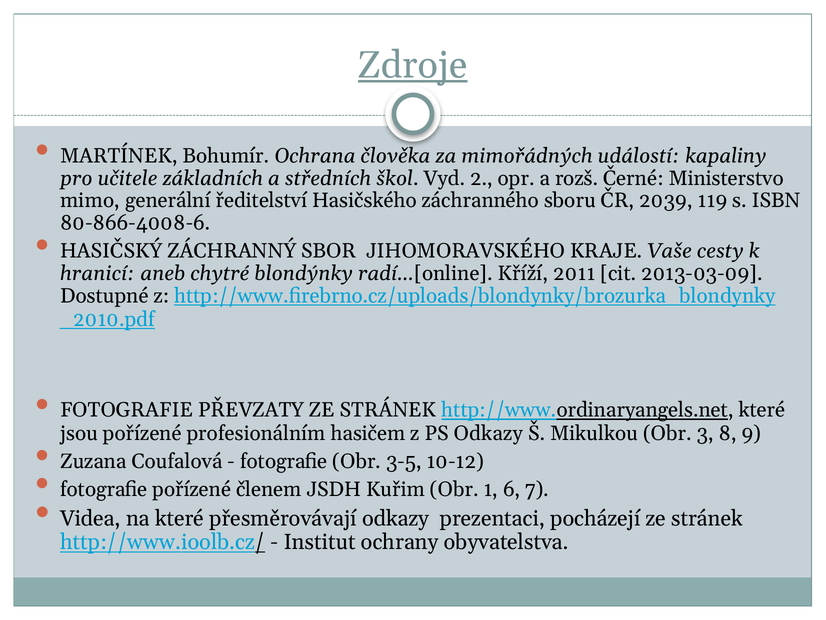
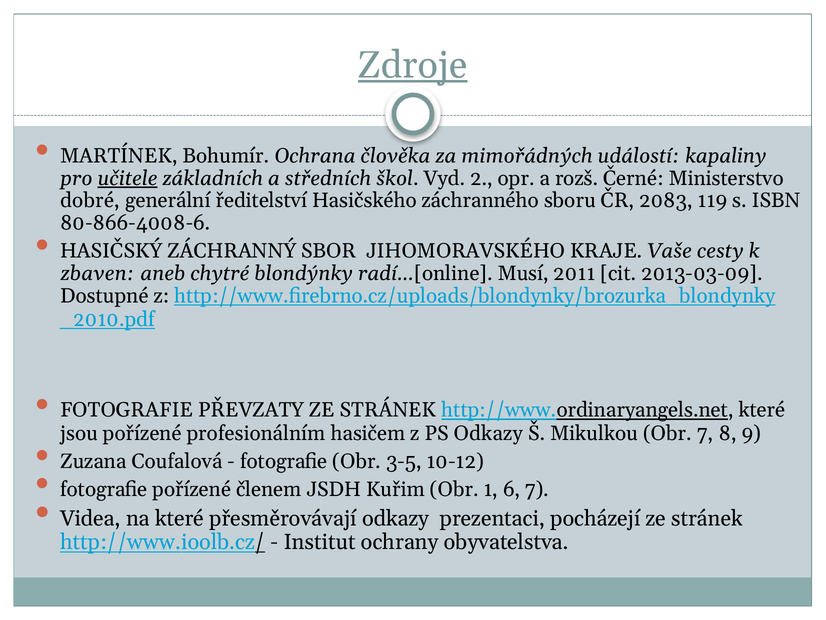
učitele underline: none -> present
mimo: mimo -> dobré
2039: 2039 -> 2083
hranicí: hranicí -> zbaven
Kříží: Kříží -> Musí
Obr 3: 3 -> 7
